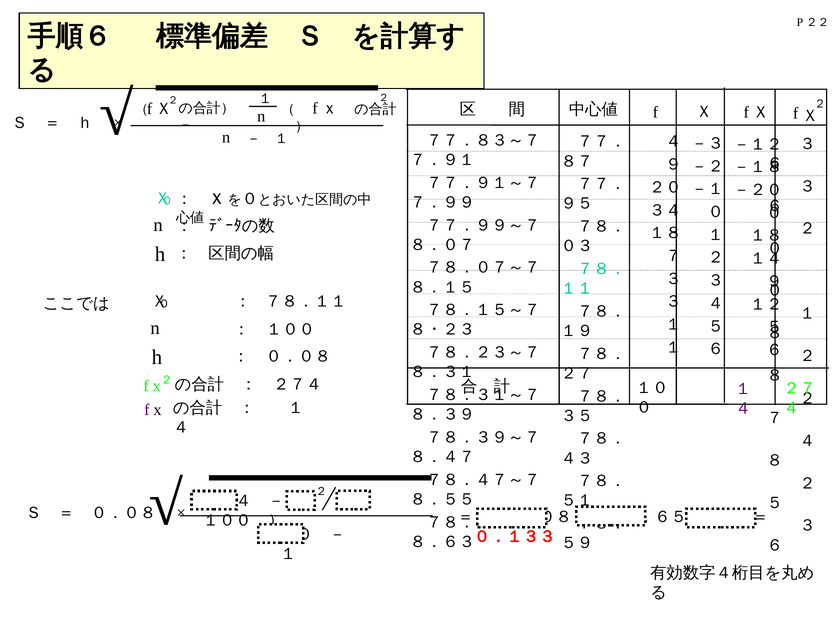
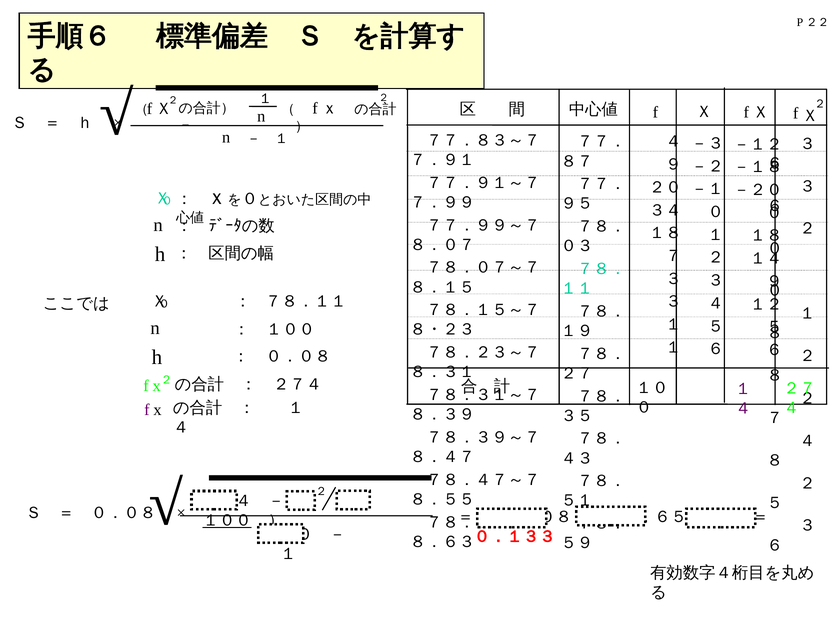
１００ at (227, 521) underline: none -> present
